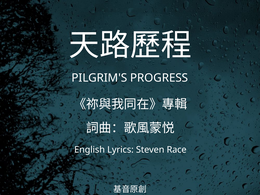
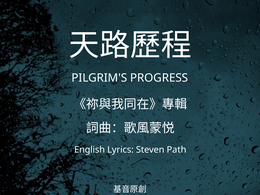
Race: Race -> Path
